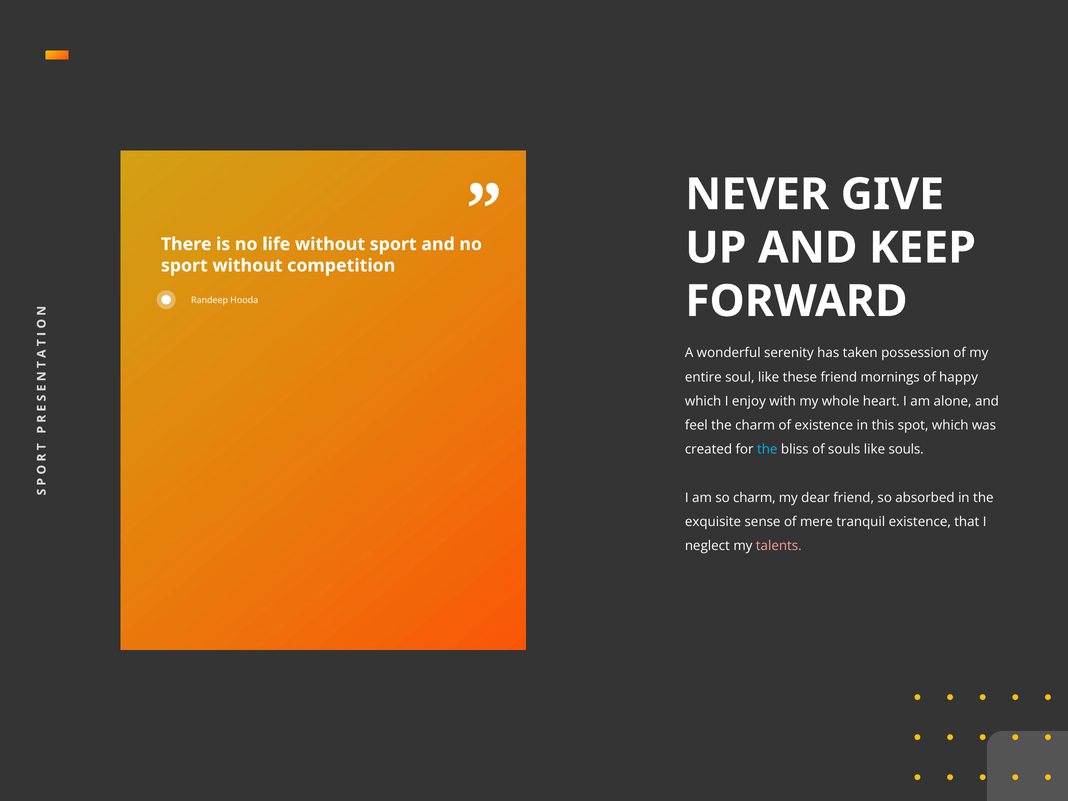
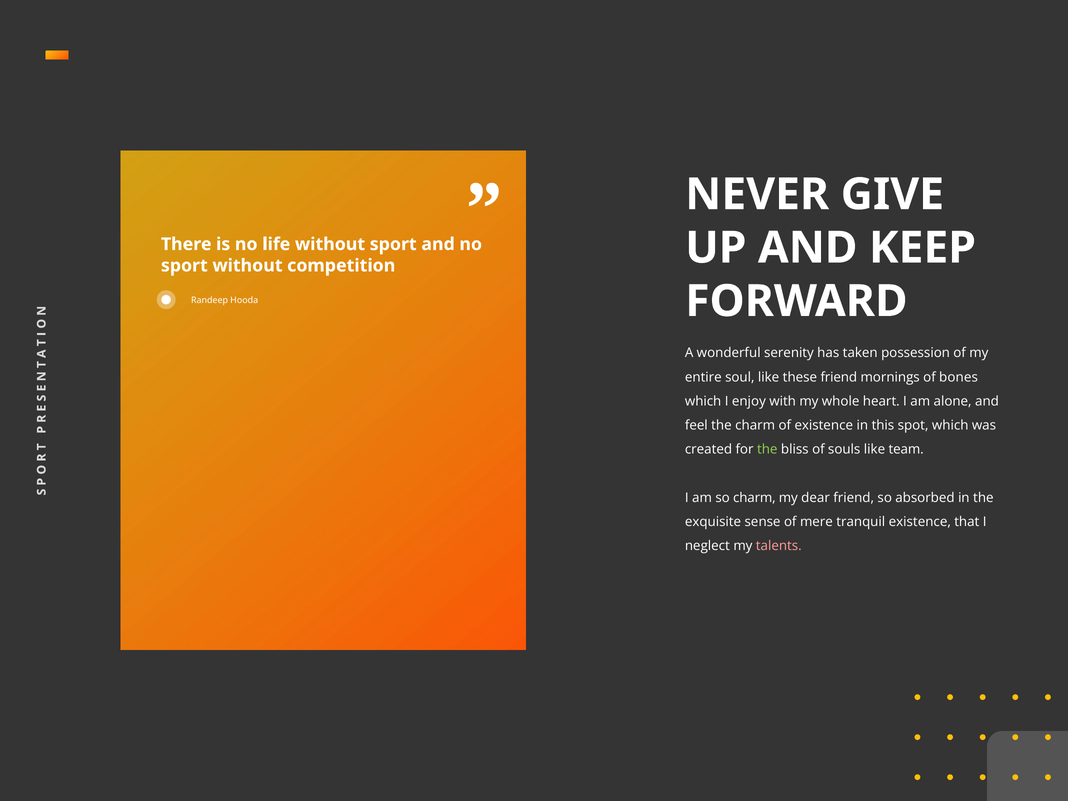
happy: happy -> bones
the at (767, 449) colour: light blue -> light green
like souls: souls -> team
